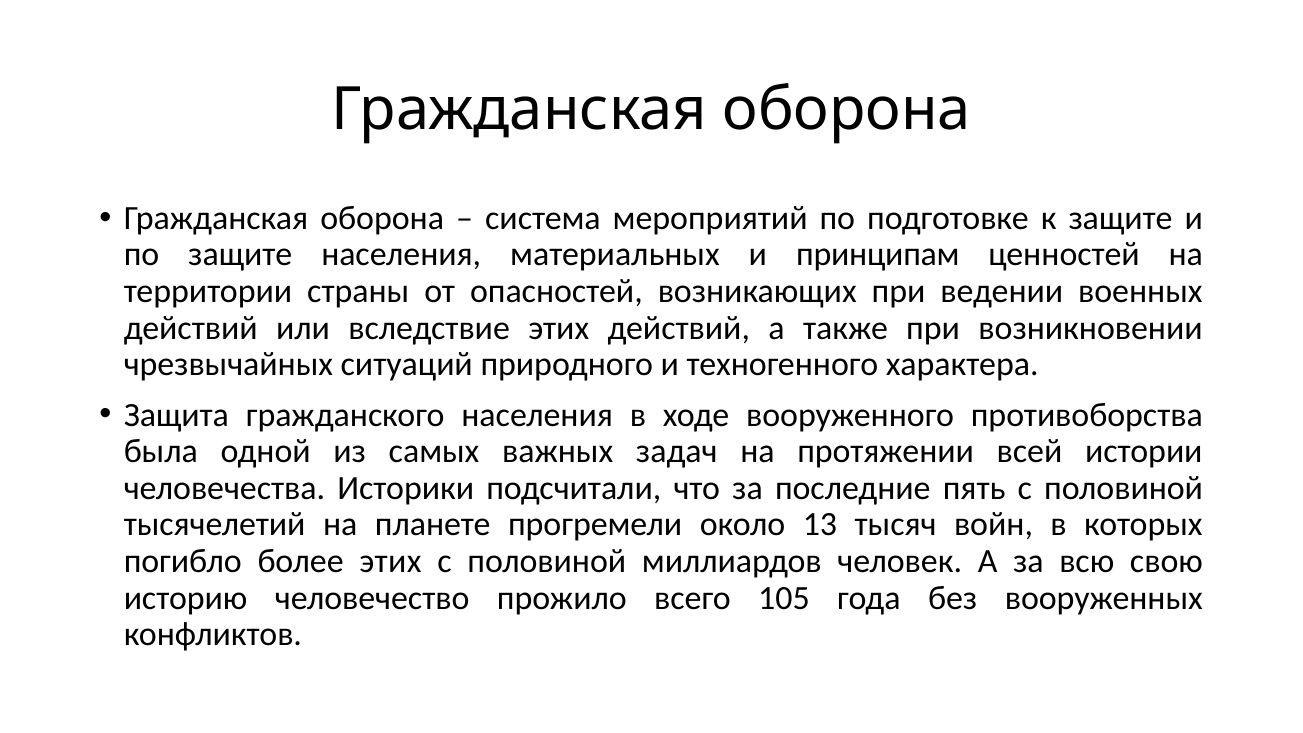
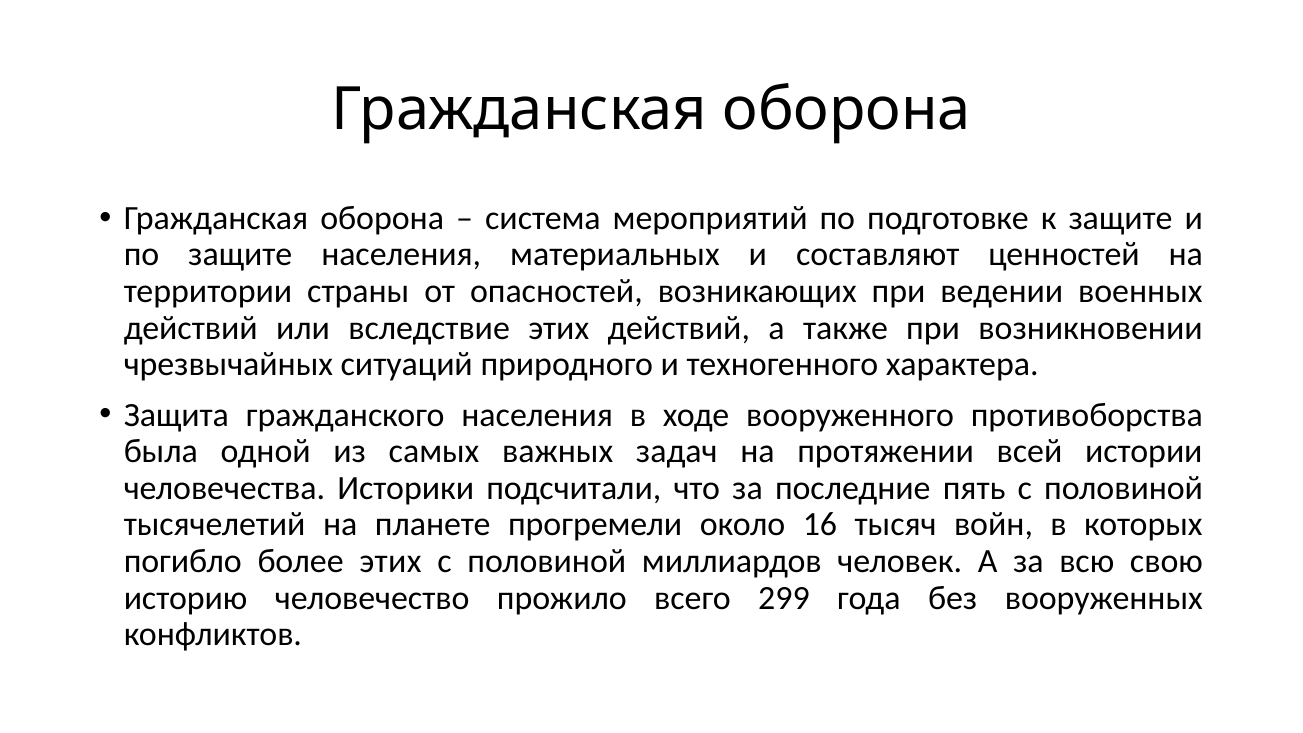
принципам: принципам -> составляют
13: 13 -> 16
105: 105 -> 299
